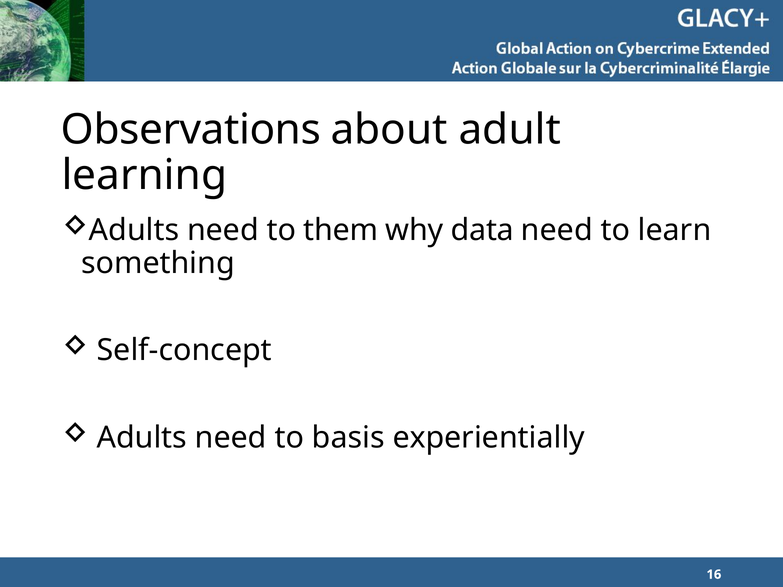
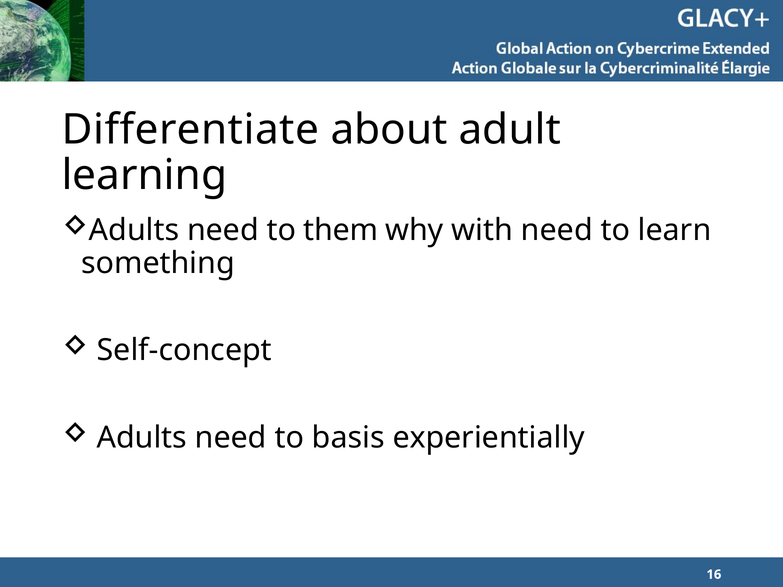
Observations: Observations -> Differentiate
data: data -> with
